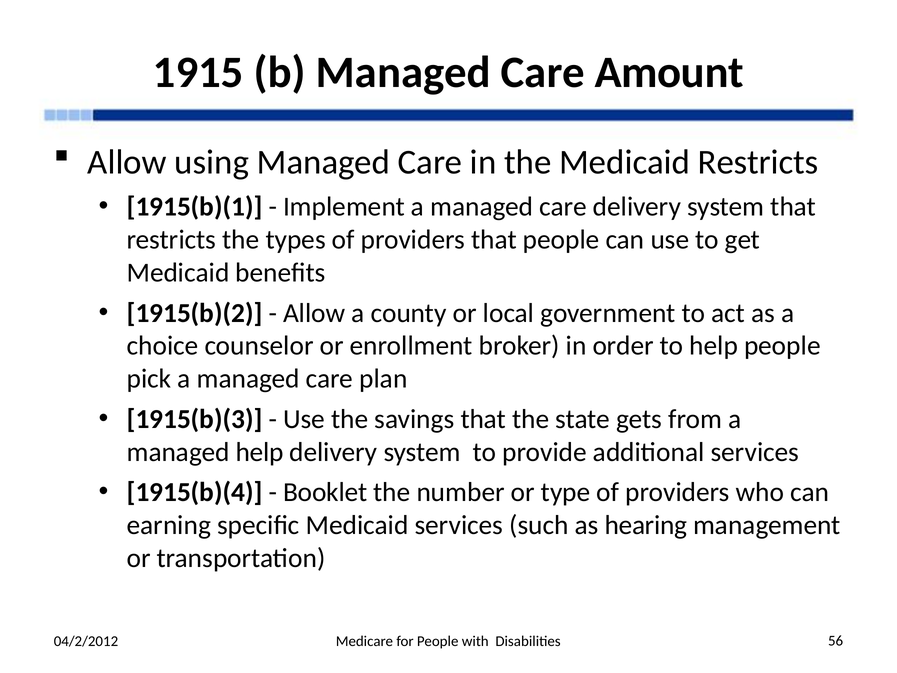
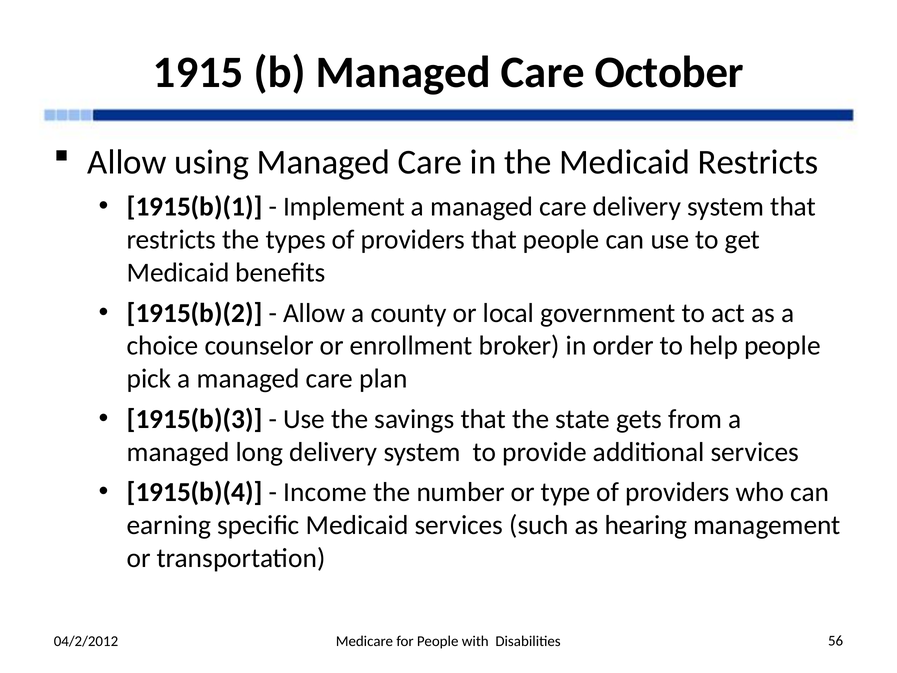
Amount: Amount -> October
managed help: help -> long
Booklet: Booklet -> Income
